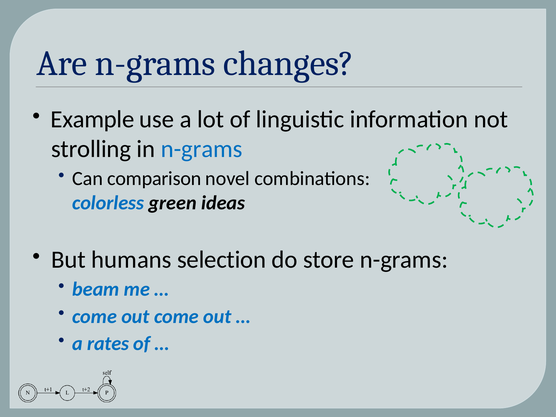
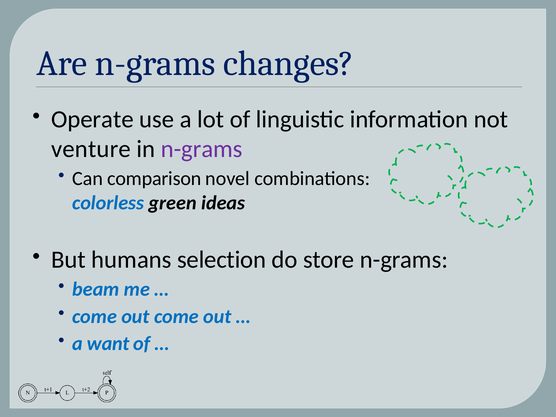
Example: Example -> Operate
strolling: strolling -> venture
n-grams at (202, 149) colour: blue -> purple
rates: rates -> want
